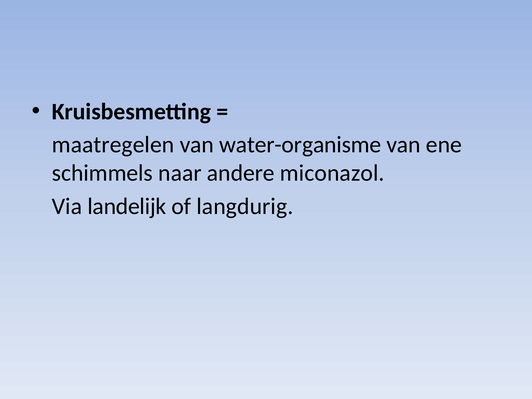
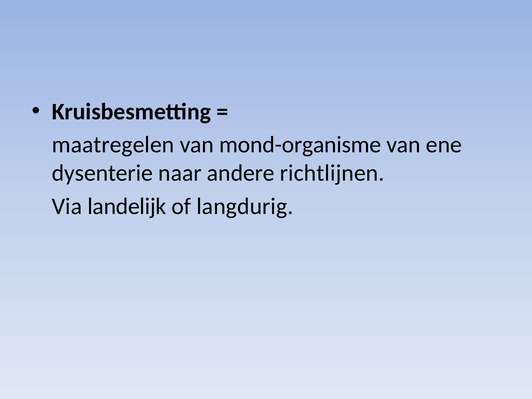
water-organisme: water-organisme -> mond-organisme
schimmels: schimmels -> dysenterie
miconazol: miconazol -> richtlijnen
